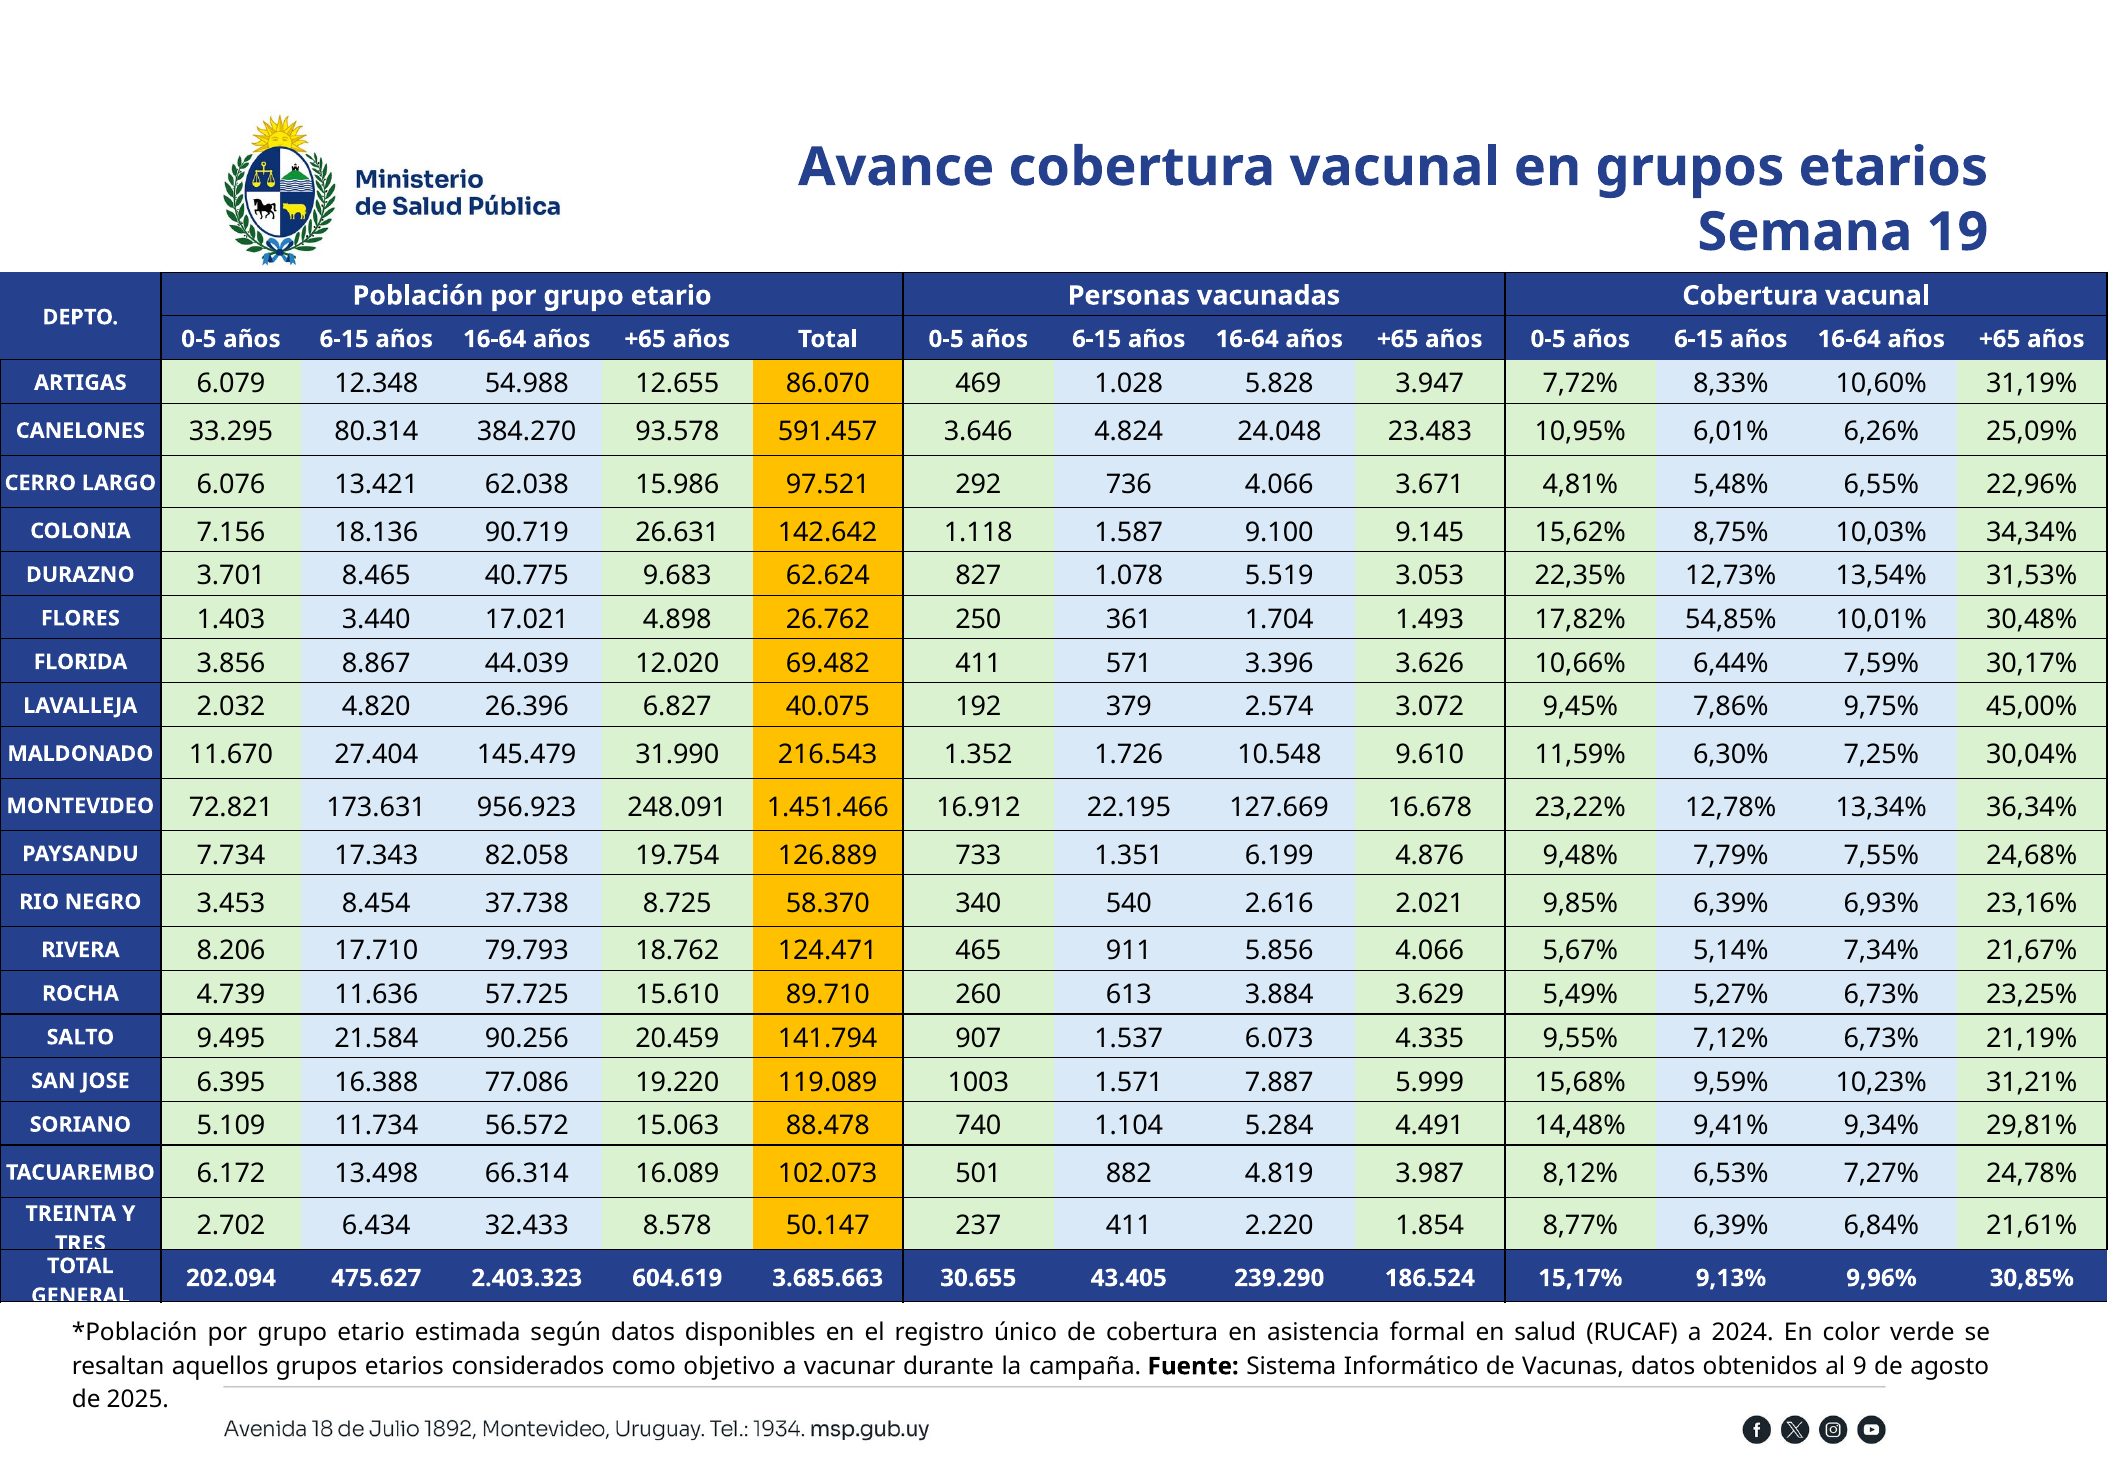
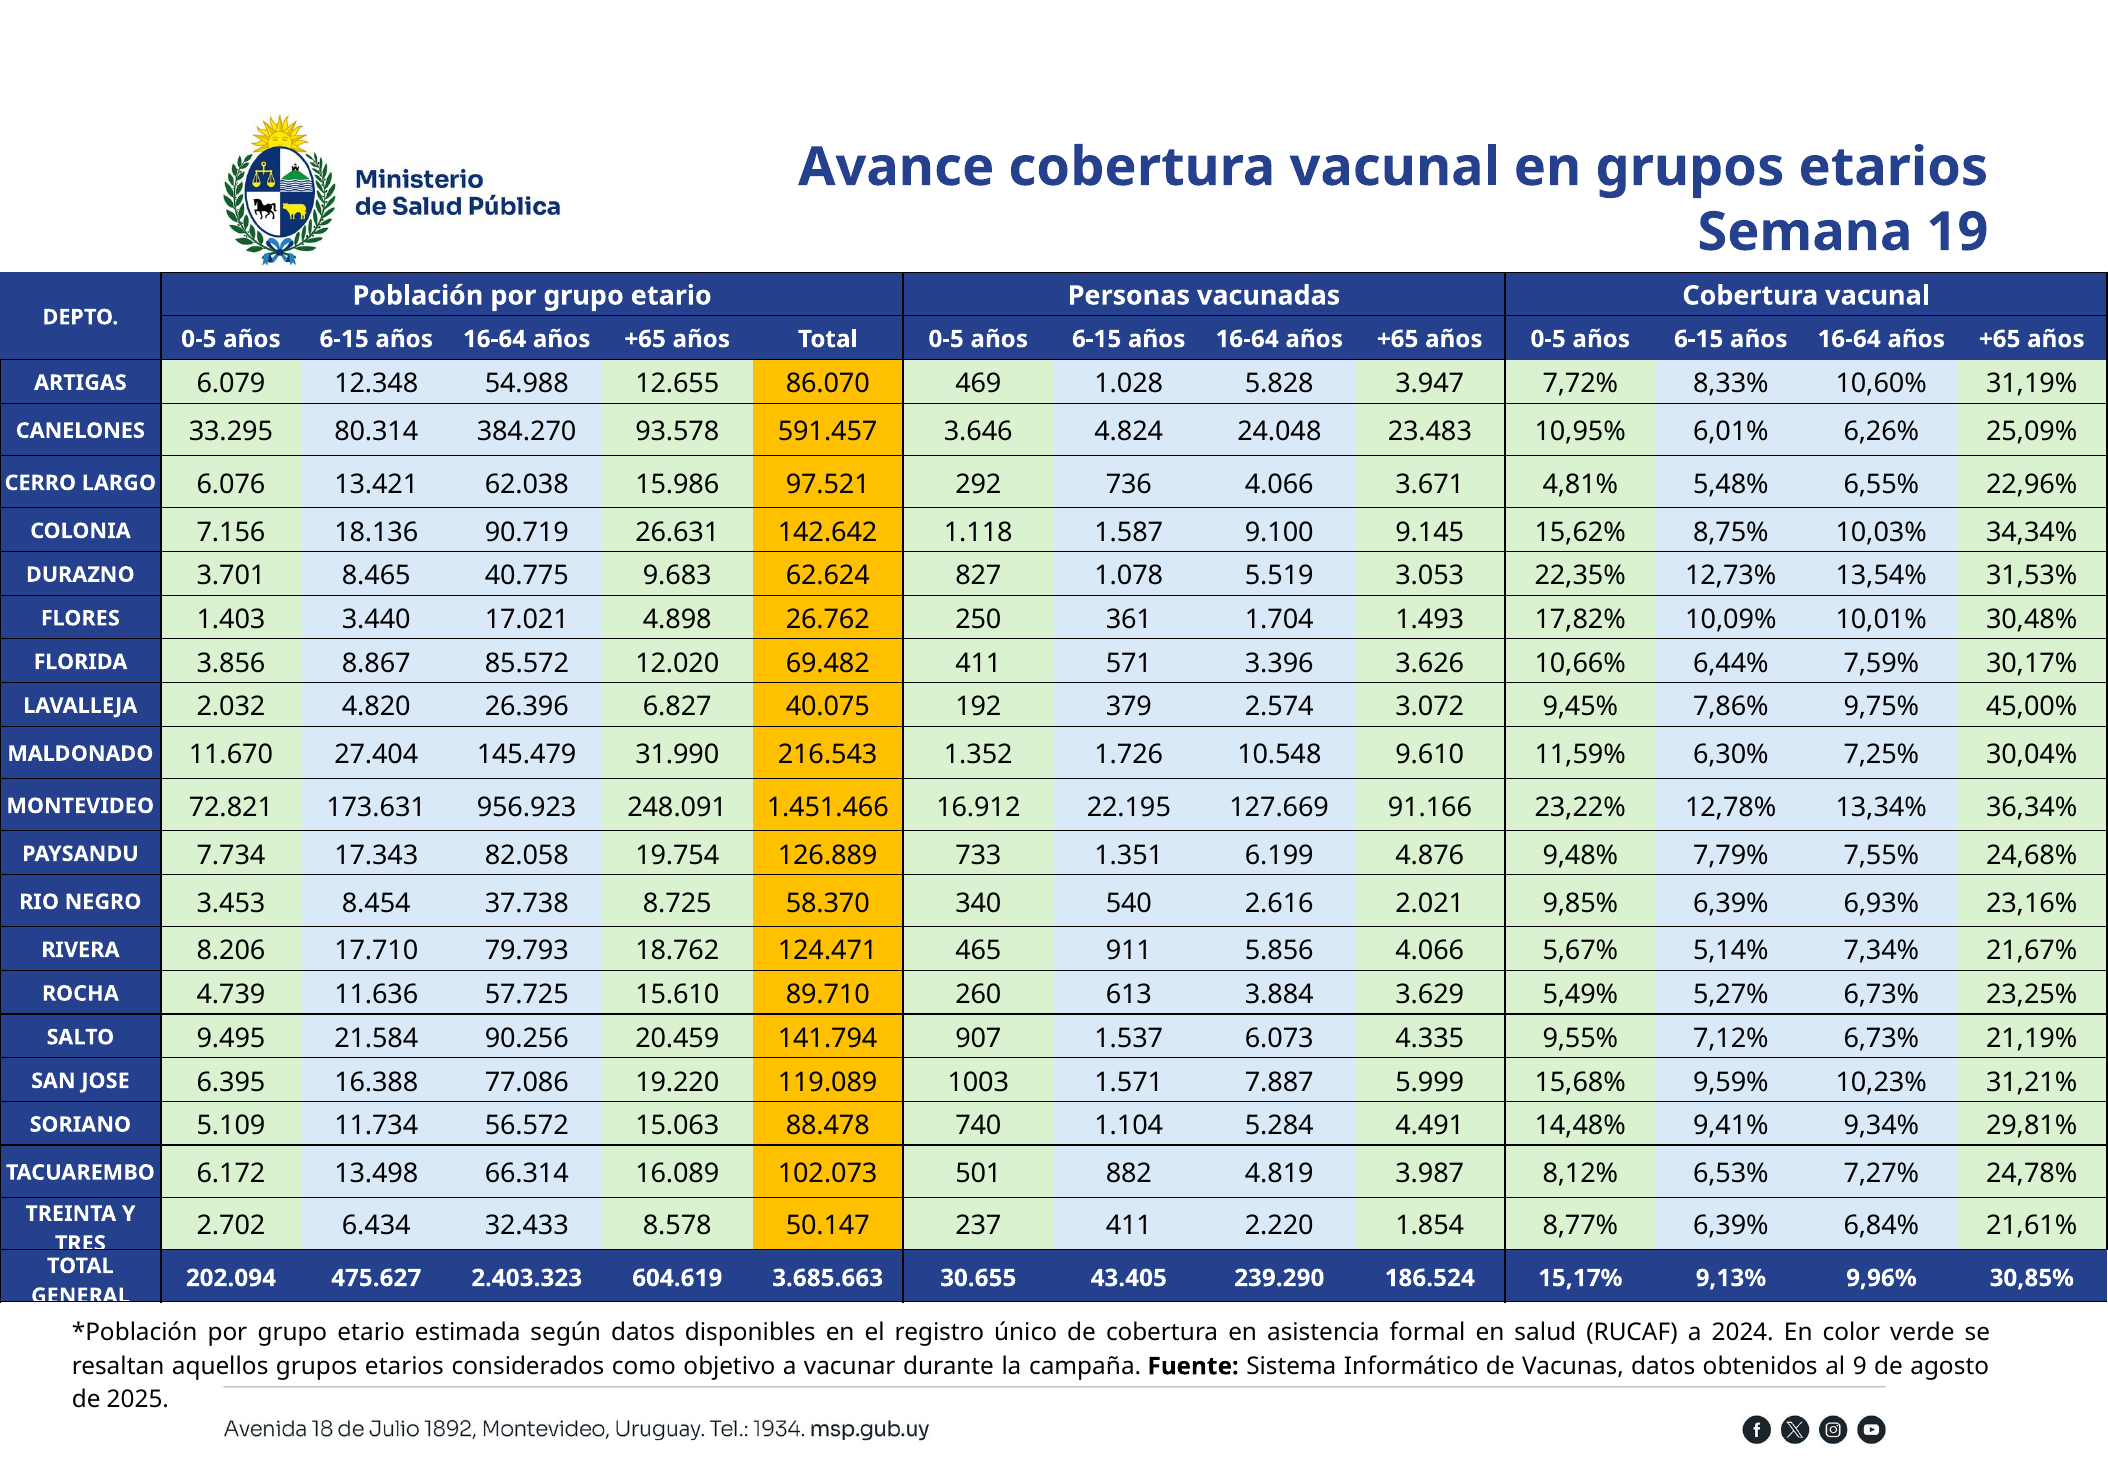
54,85%: 54,85% -> 10,09%
44.039: 44.039 -> 85.572
16.678: 16.678 -> 91.166
